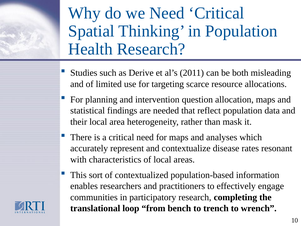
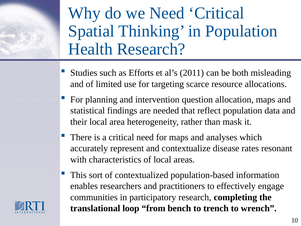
Derive: Derive -> Efforts
